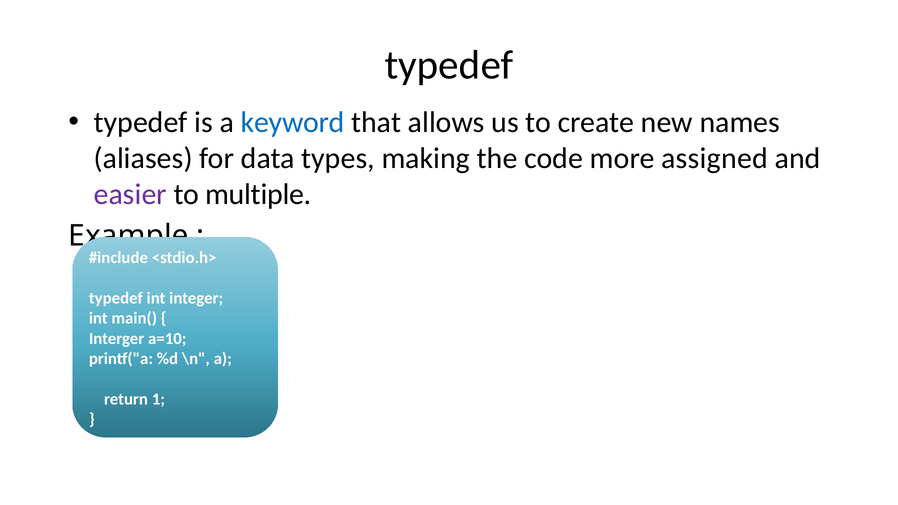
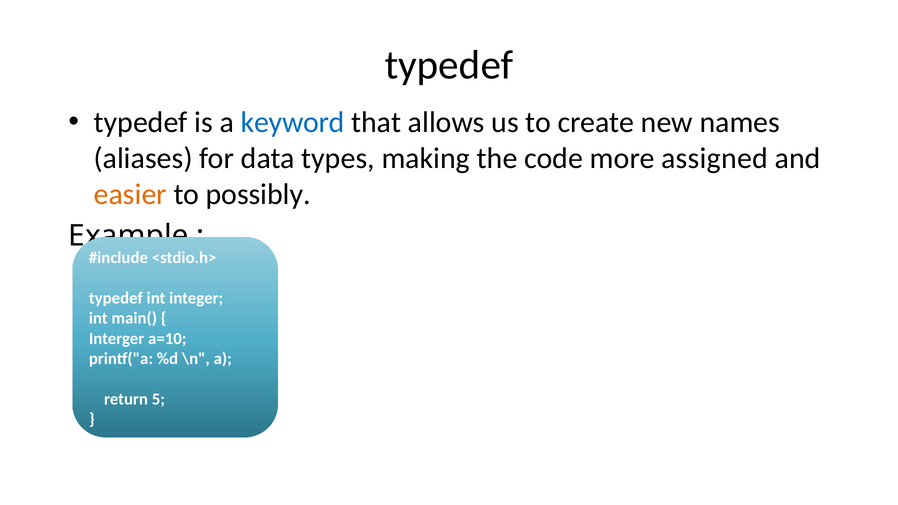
easier colour: purple -> orange
multiple: multiple -> possibly
1: 1 -> 5
